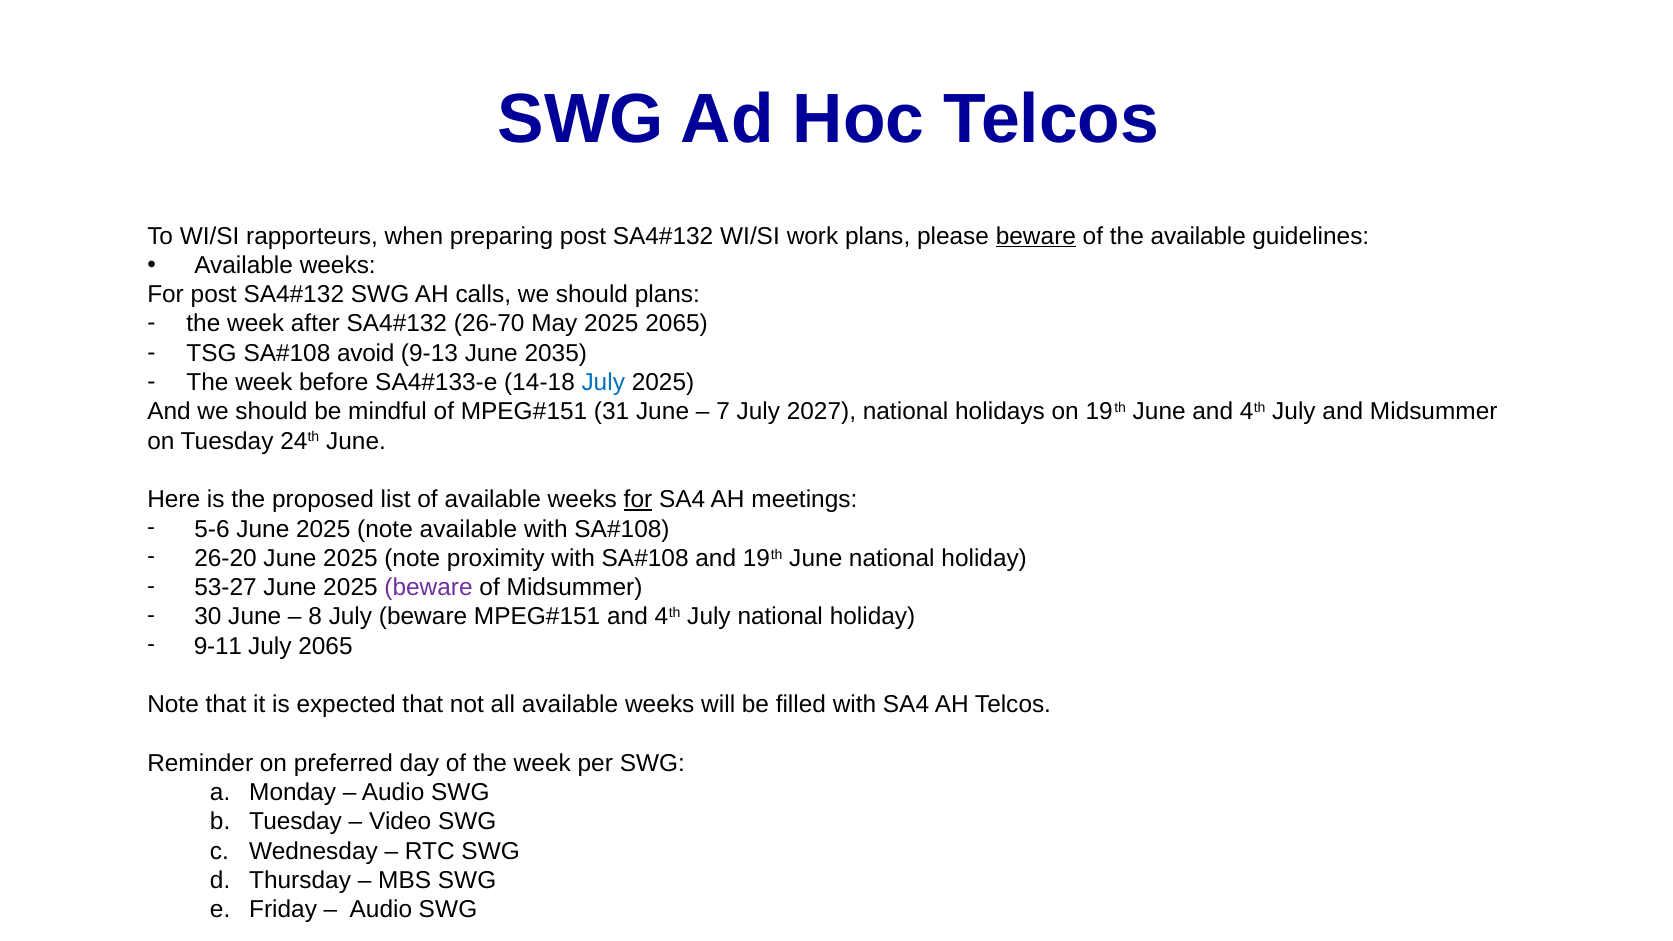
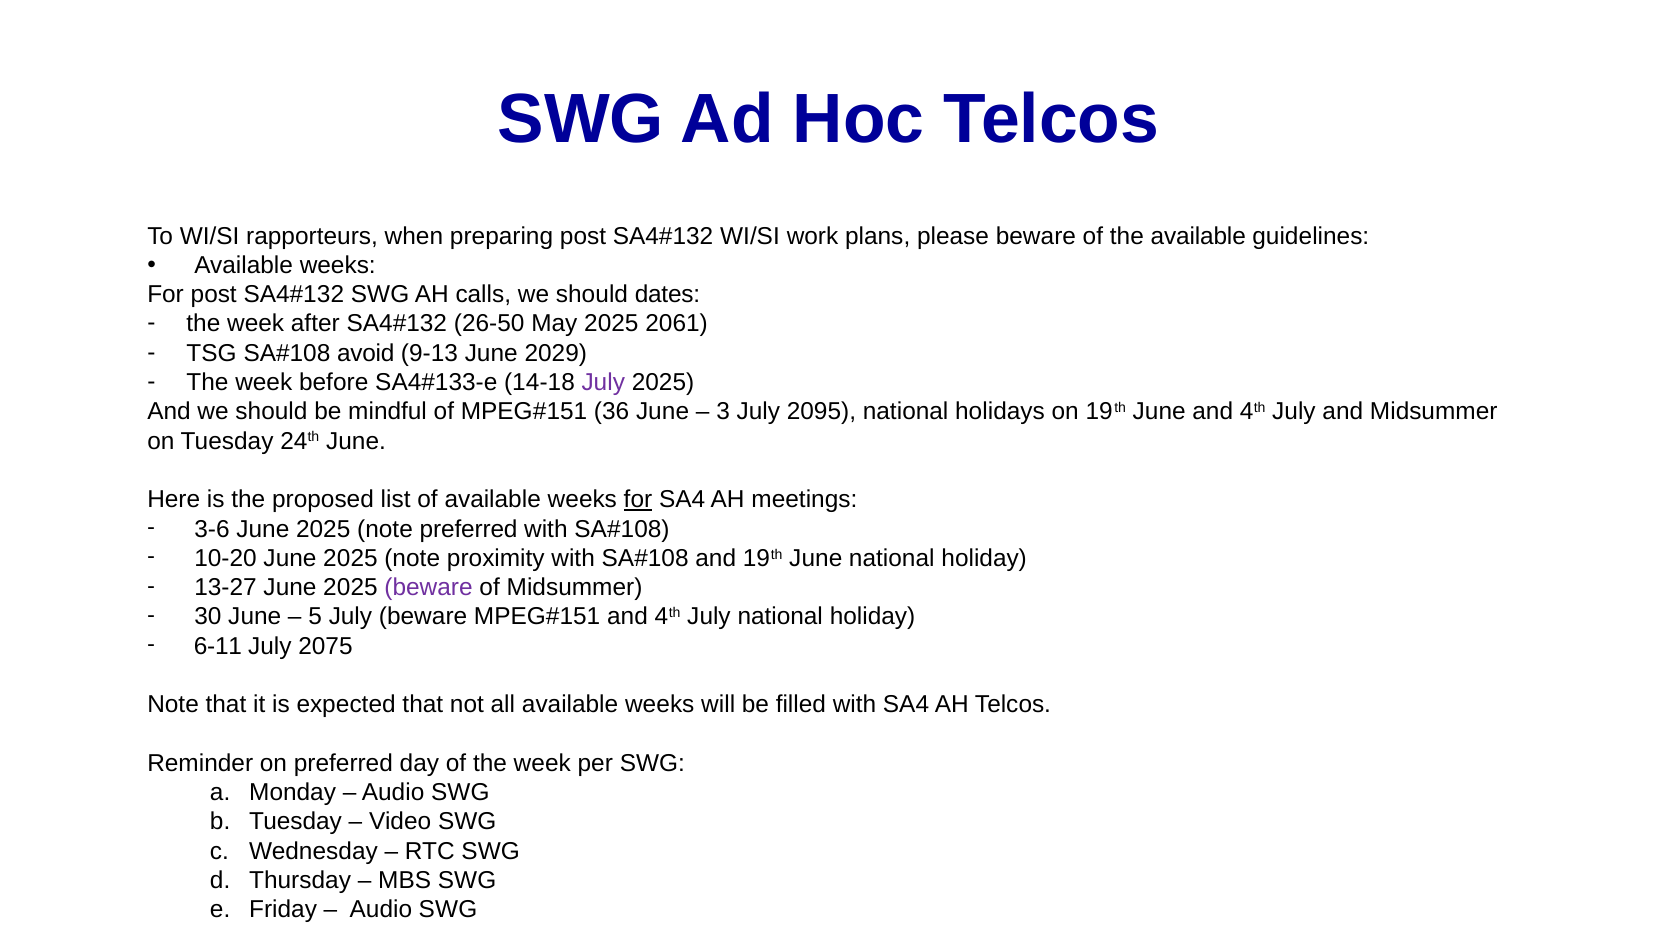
beware at (1036, 236) underline: present -> none
should plans: plans -> dates
26-70: 26-70 -> 26-50
2025 2065: 2065 -> 2061
2035: 2035 -> 2029
July at (603, 383) colour: blue -> purple
31: 31 -> 36
7: 7 -> 3
2027: 2027 -> 2095
5-6: 5-6 -> 3-6
note available: available -> preferred
26-20: 26-20 -> 10-20
53-27: 53-27 -> 13-27
8: 8 -> 5
9-11: 9-11 -> 6-11
July 2065: 2065 -> 2075
